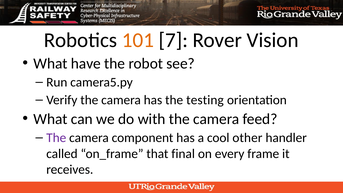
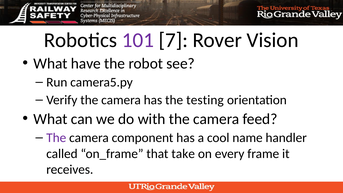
101 colour: orange -> purple
other: other -> name
final: final -> take
